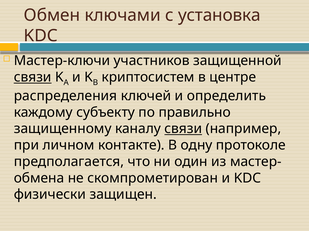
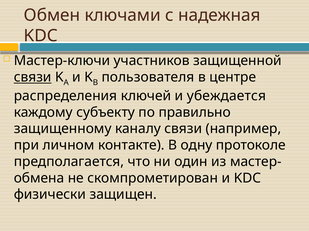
установка: установка -> надежная
криптосистем: криптосистем -> пользователя
определить: определить -> убеждается
связи at (183, 129) underline: present -> none
